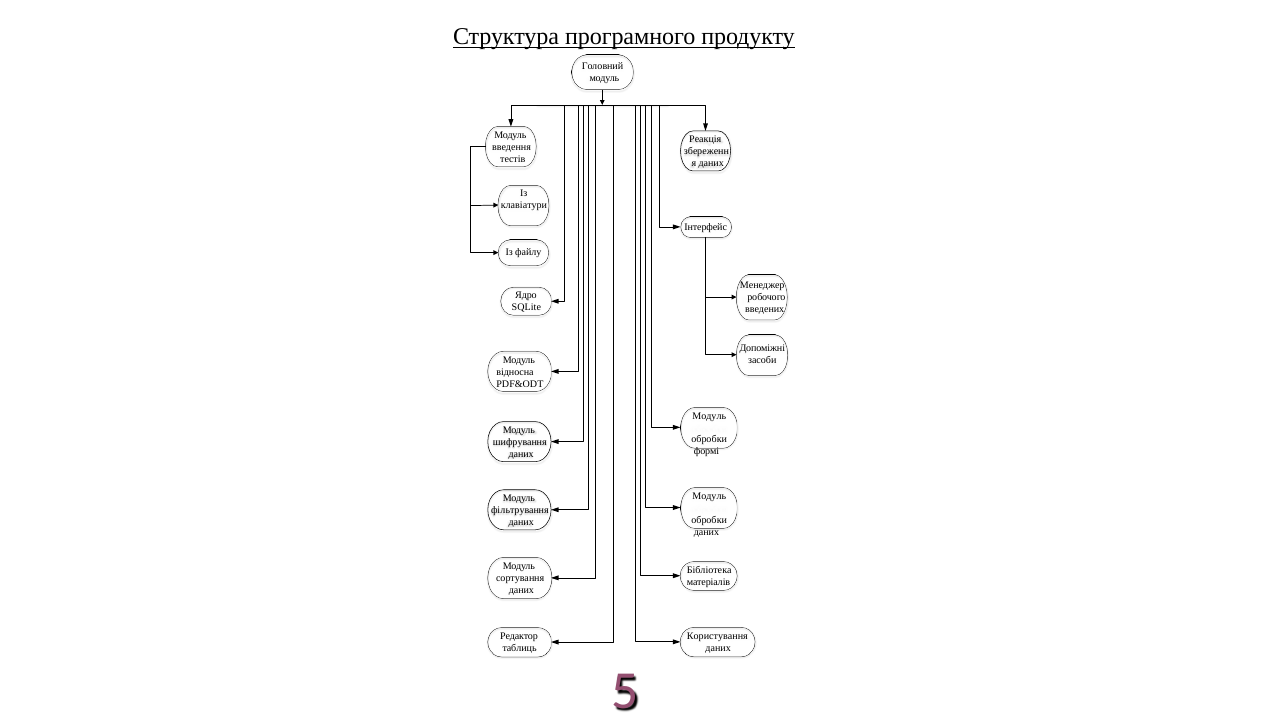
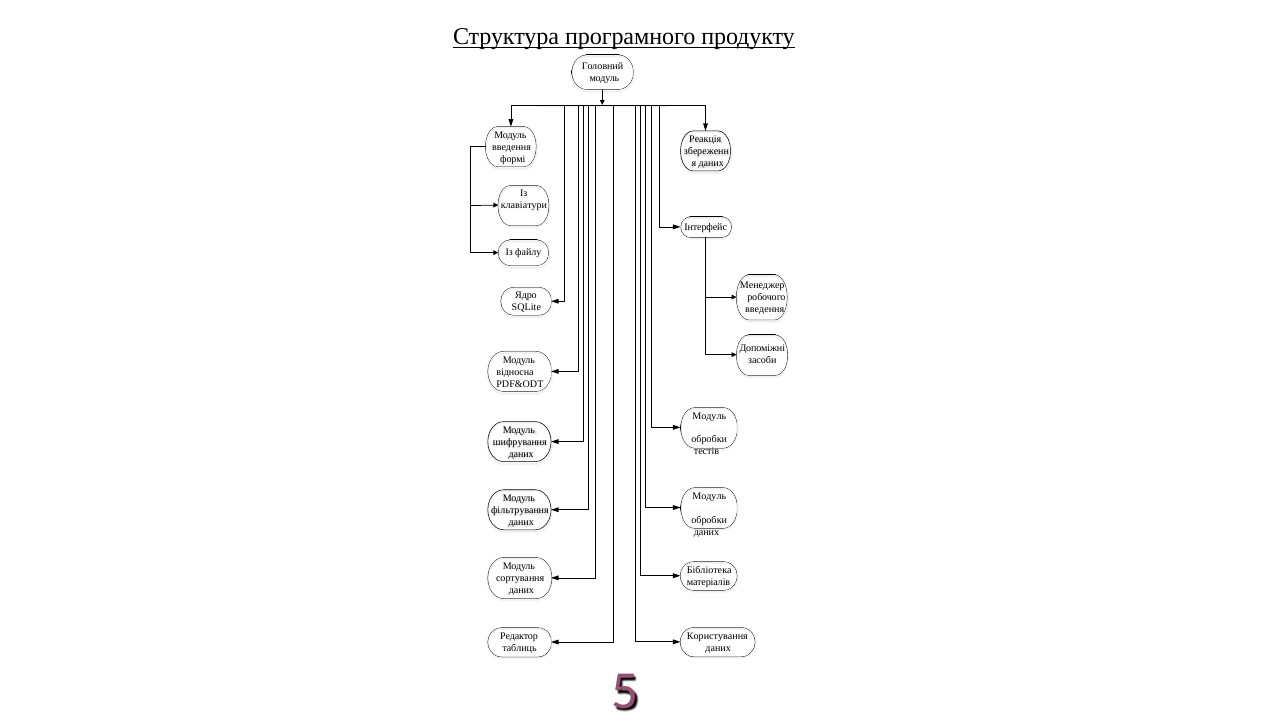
тестів: тестів -> формі
введених at (765, 309): введених -> введення
формі: формі -> тестів
